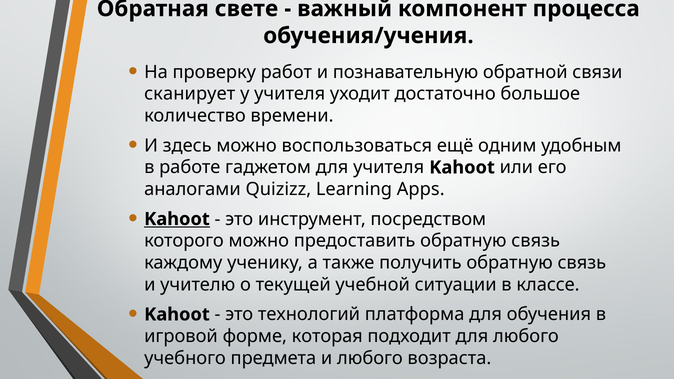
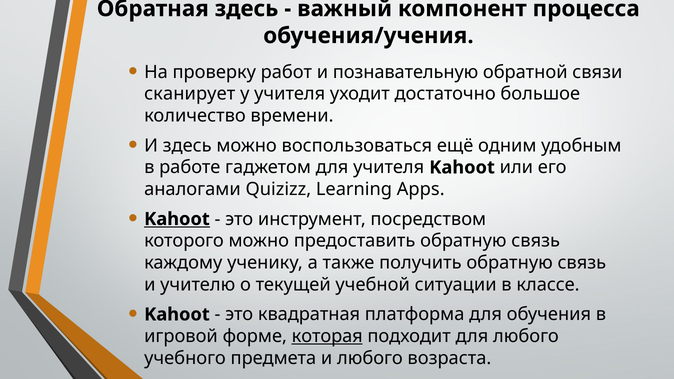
Обратная свете: свете -> здесь
технологий: технологий -> квадратная
которая underline: none -> present
